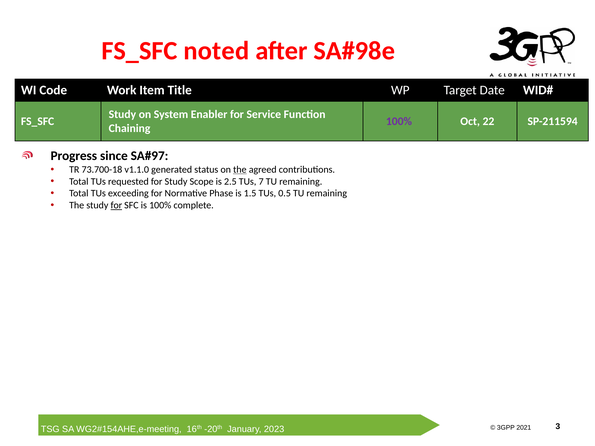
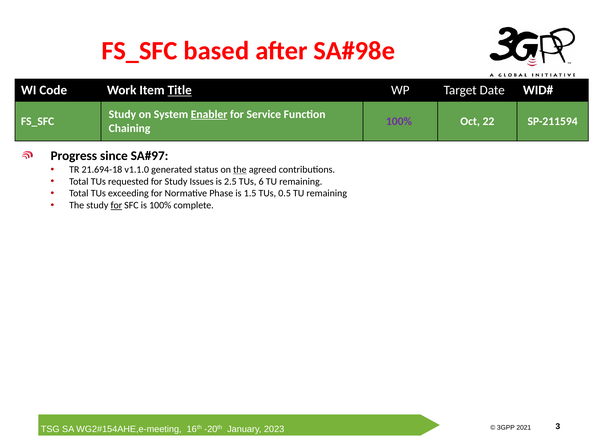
noted: noted -> based
Title underline: none -> present
Enabler underline: none -> present
73.700-18: 73.700-18 -> 21.694-18
Scope: Scope -> Issues
7: 7 -> 6
